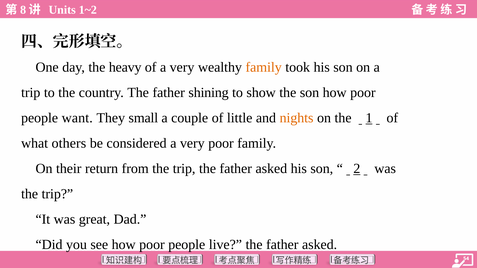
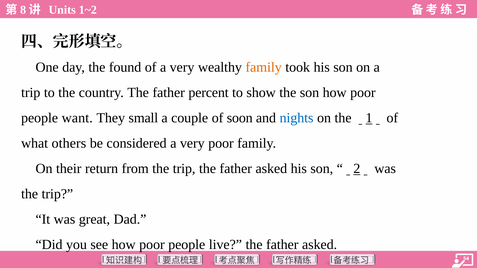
heavy: heavy -> found
shining: shining -> percent
little: little -> soon
nights colour: orange -> blue
